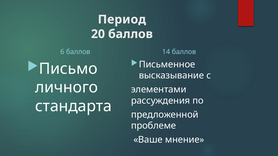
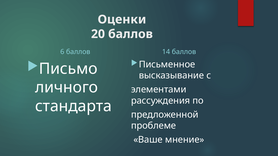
Период: Период -> Оценки
